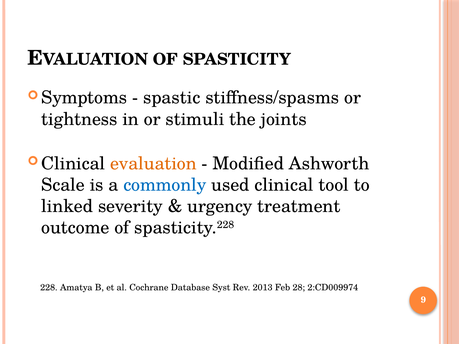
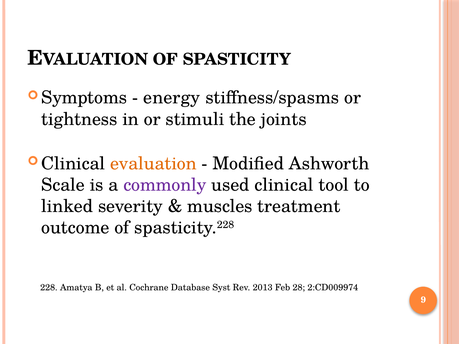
spastic: spastic -> energy
commonly colour: blue -> purple
urgency: urgency -> muscles
